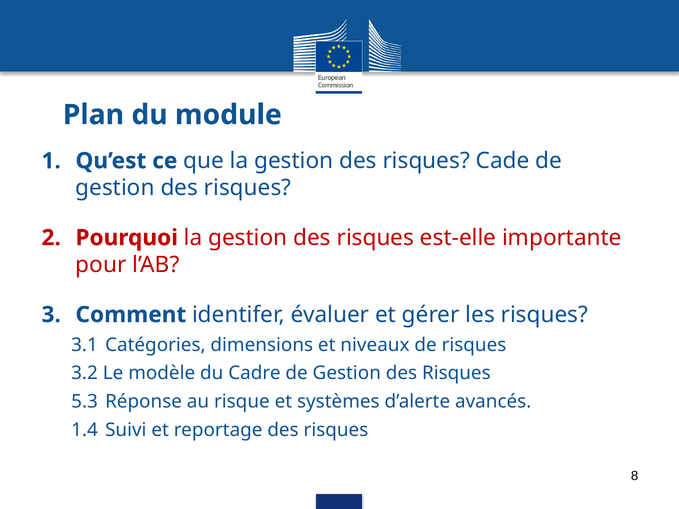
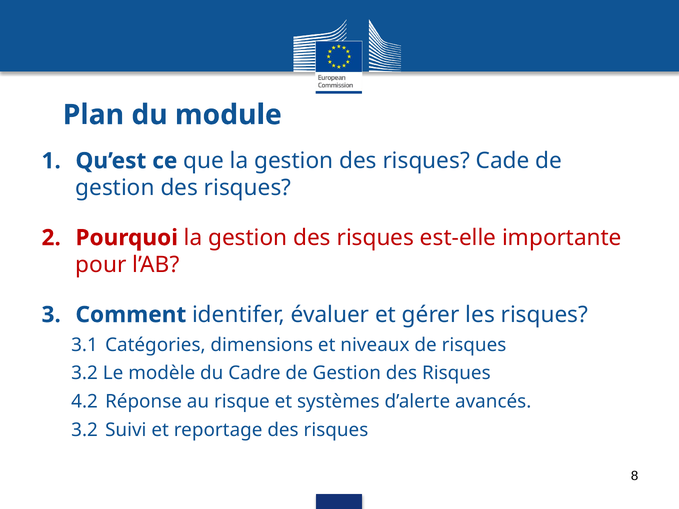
5.3: 5.3 -> 4.2
1.4 at (85, 430): 1.4 -> 3.2
